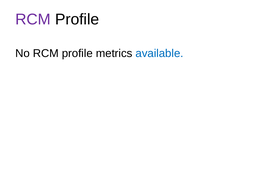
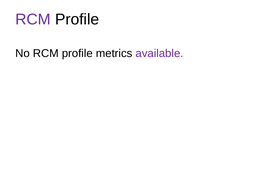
available colour: blue -> purple
